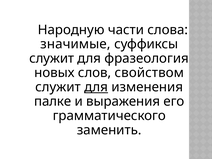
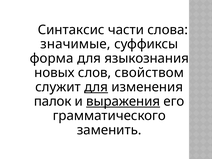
Народную: Народную -> Синтаксис
служит at (52, 58): служит -> форма
фразеология: фразеология -> языкознания
палке: палке -> палок
выражения underline: none -> present
